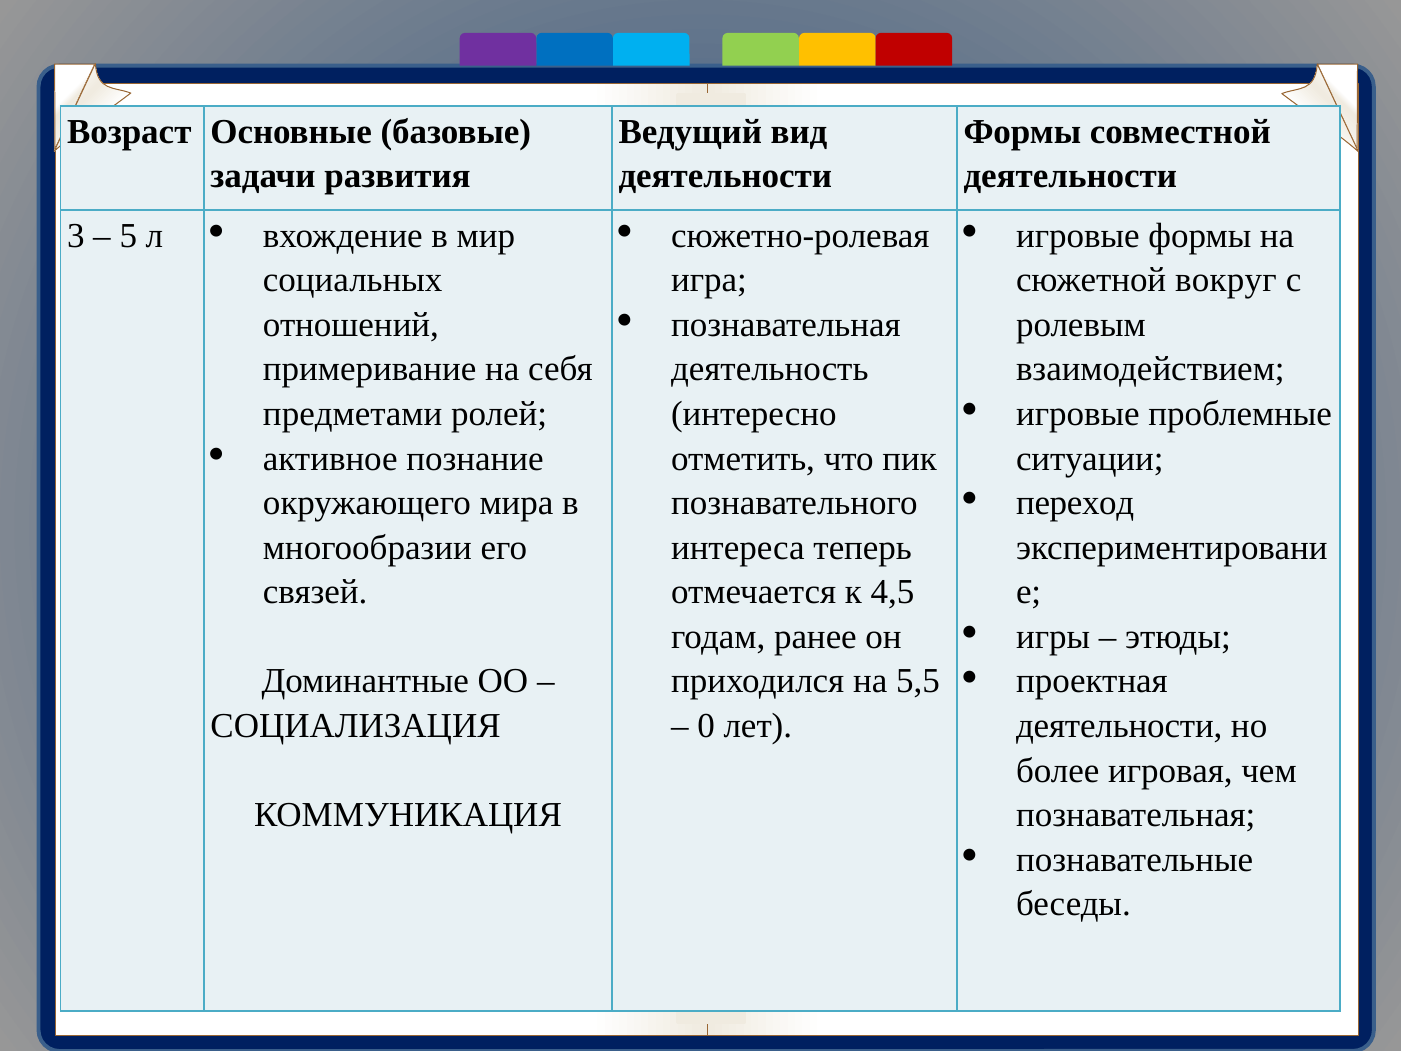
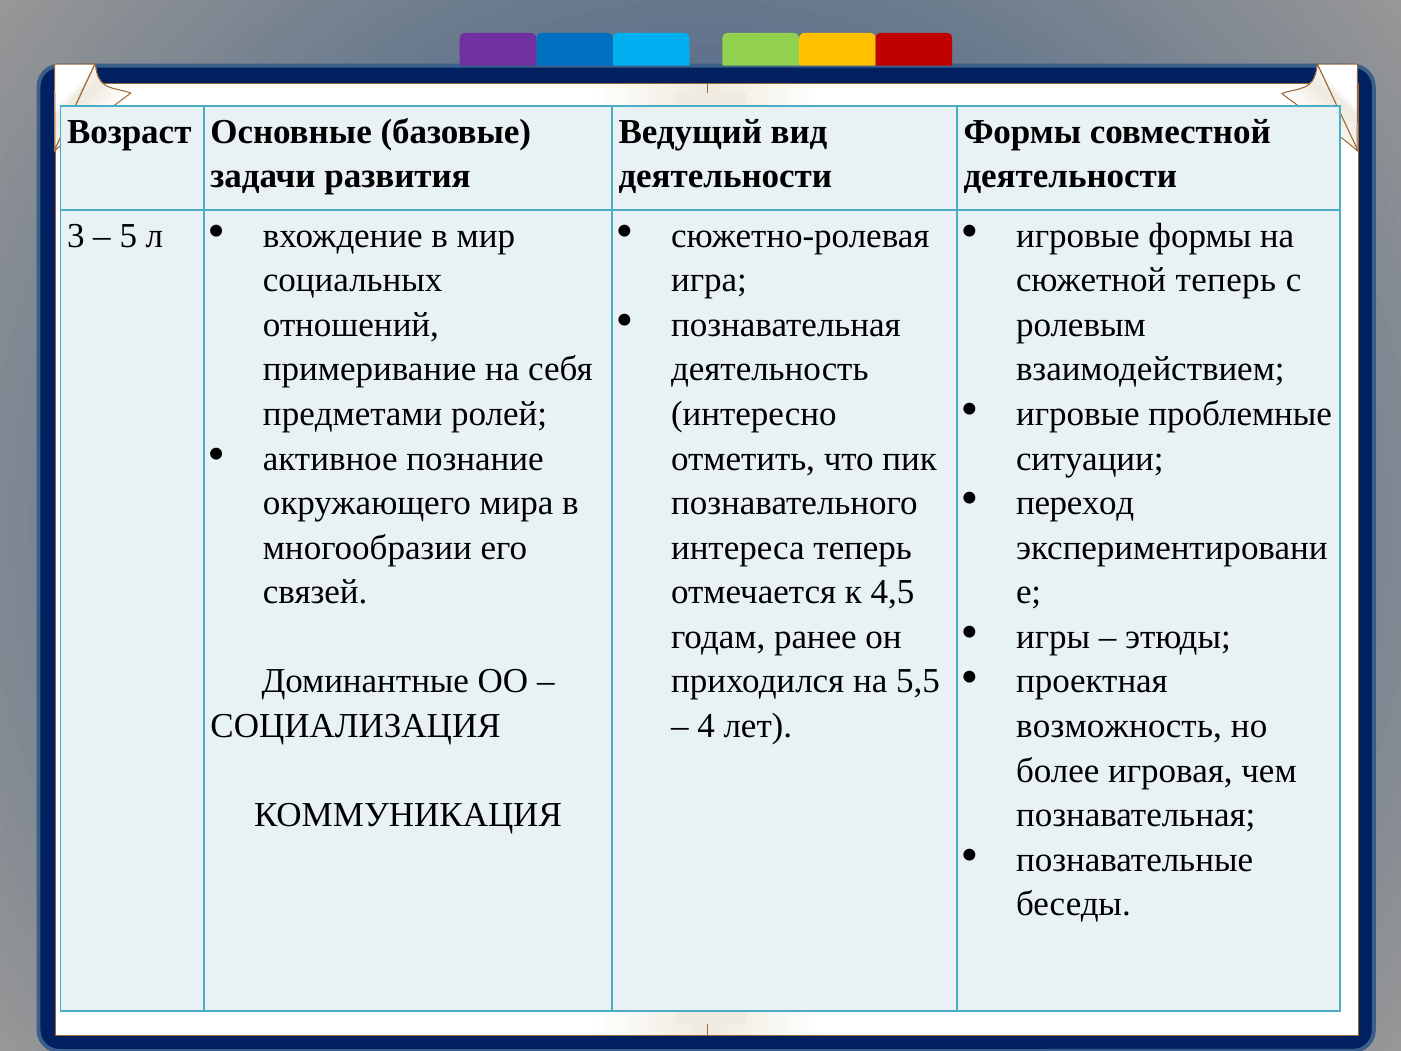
сюжетной вокруг: вокруг -> теперь
0: 0 -> 4
деятельности at (1119, 726): деятельности -> возможность
